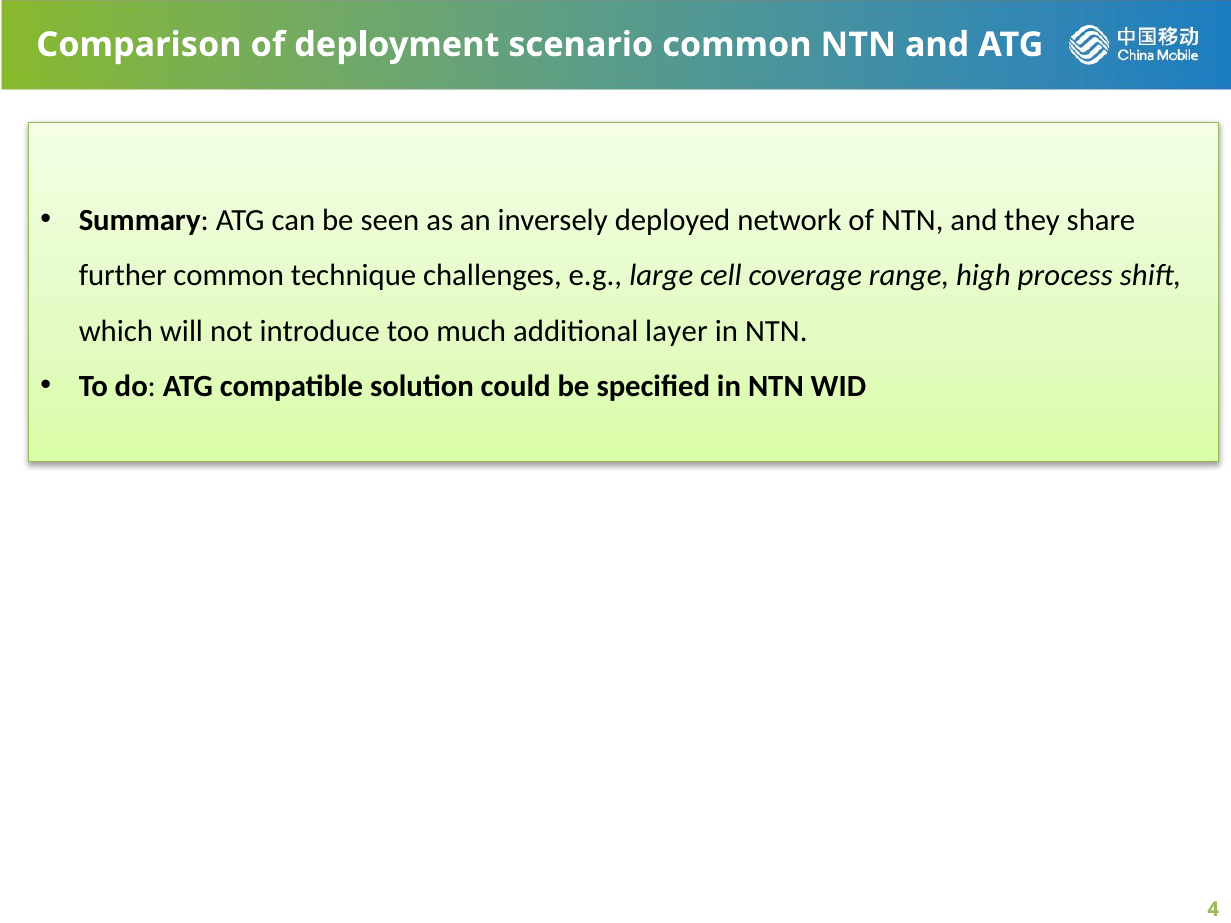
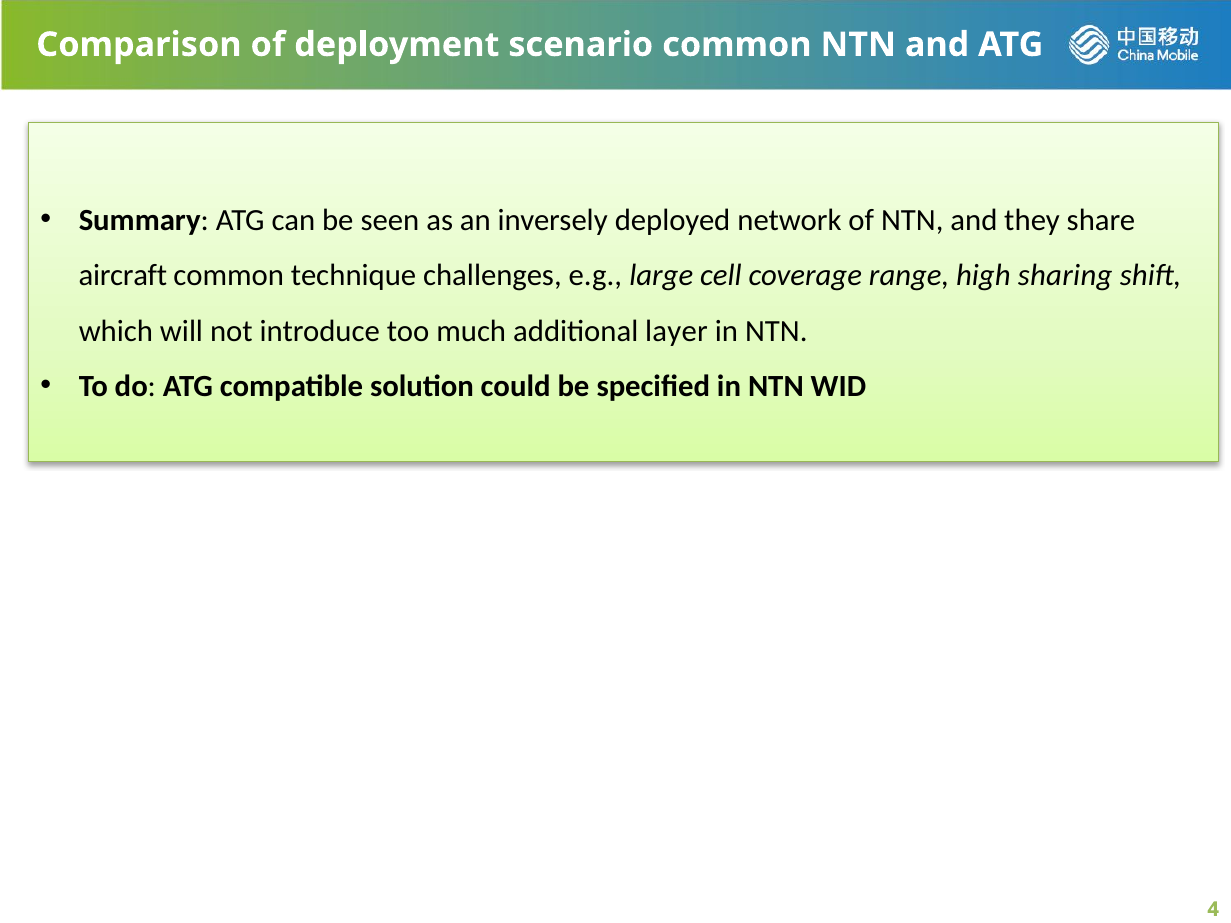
further: further -> aircraft
process: process -> sharing
